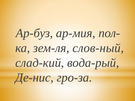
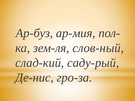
вода-рый: вода-рый -> саду-рый
